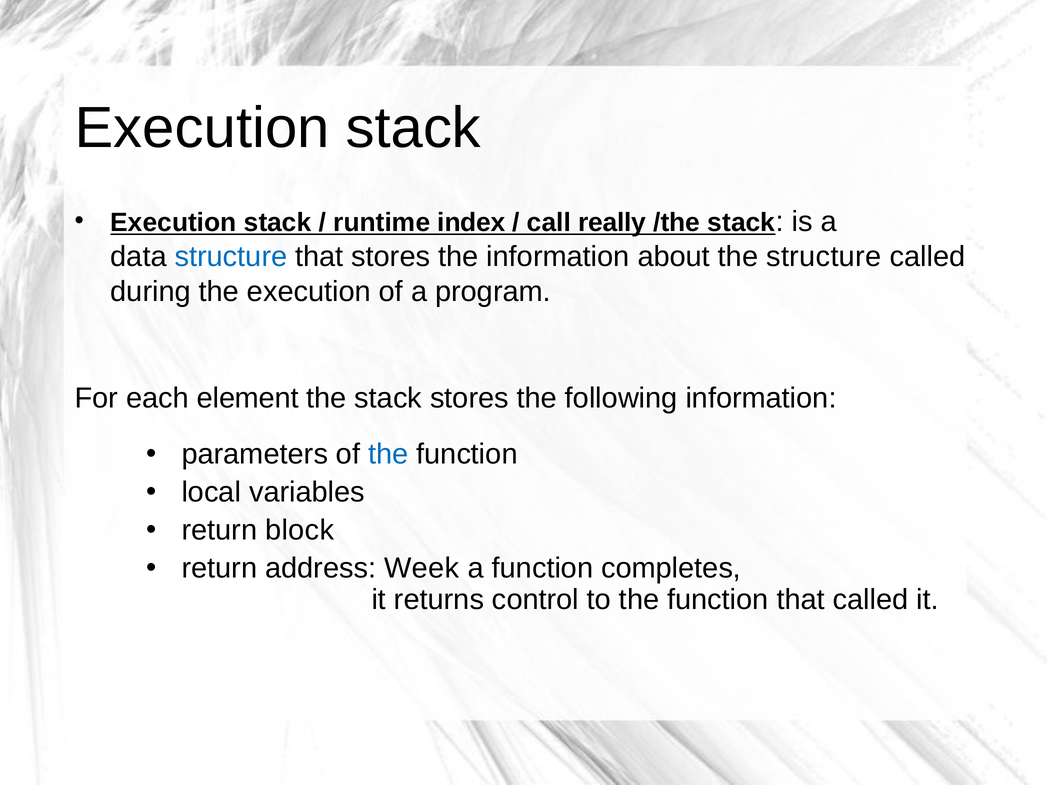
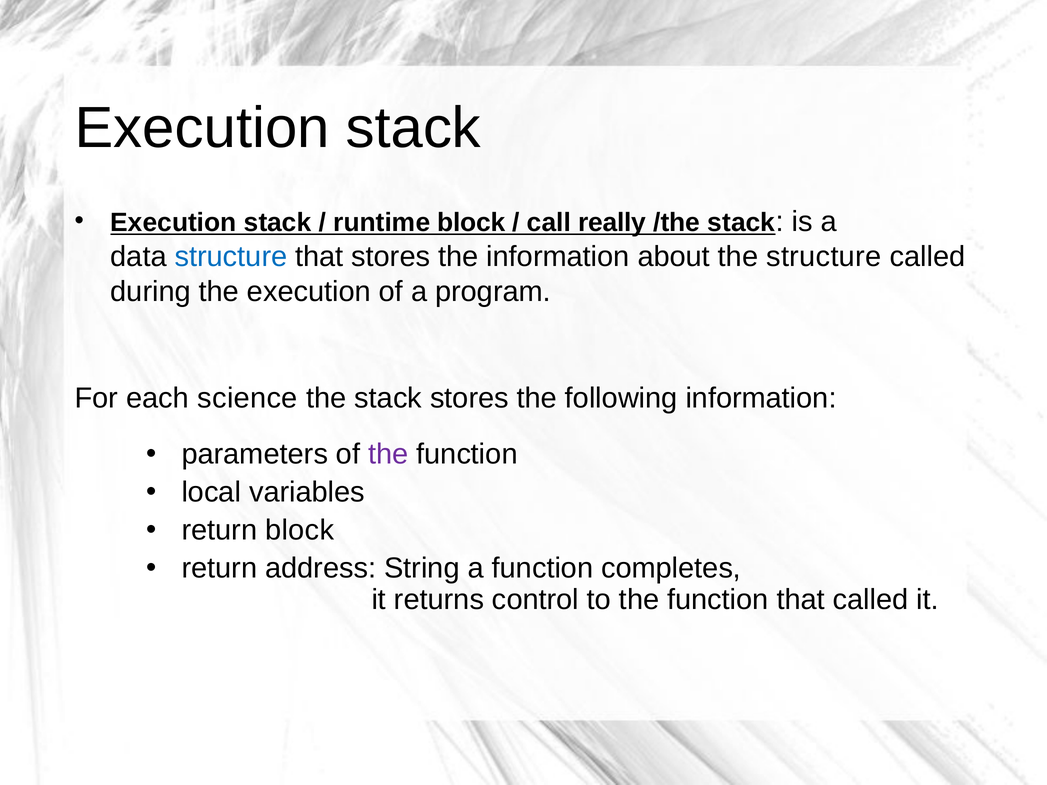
runtime index: index -> block
element: element -> science
the at (388, 455) colour: blue -> purple
Week: Week -> String
